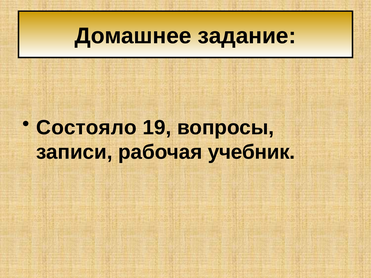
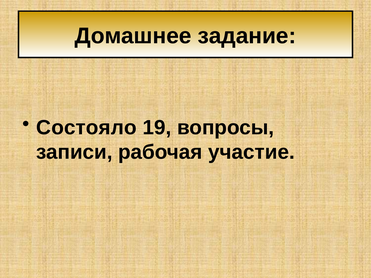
учебник: учебник -> участие
